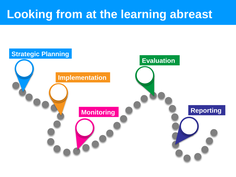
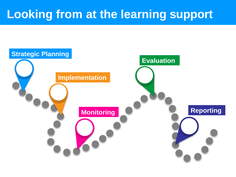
abreast: abreast -> support
